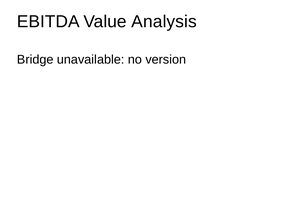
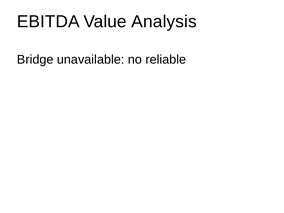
version: version -> reliable
